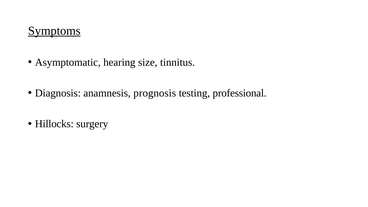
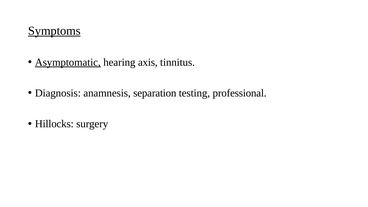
Asymptomatic underline: none -> present
size: size -> axis
prognosis: prognosis -> separation
